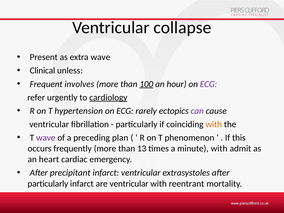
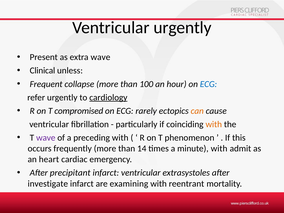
Ventricular collapse: collapse -> urgently
involves: involves -> collapse
100 underline: present -> none
ECG at (208, 84) colour: purple -> blue
hypertension: hypertension -> compromised
can colour: purple -> orange
preceding plan: plan -> with
13: 13 -> 14
particularly at (48, 184): particularly -> investigate
are ventricular: ventricular -> examining
